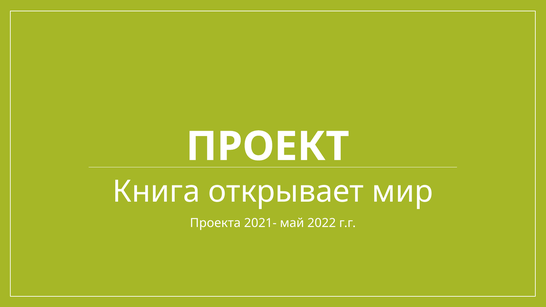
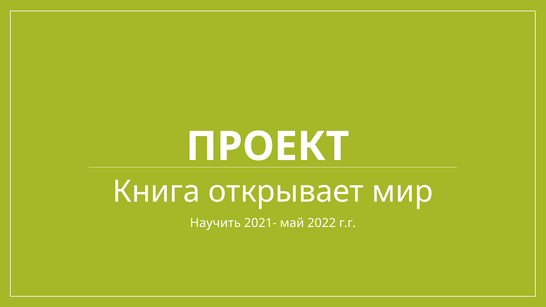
Проекта: Проекта -> Научить
